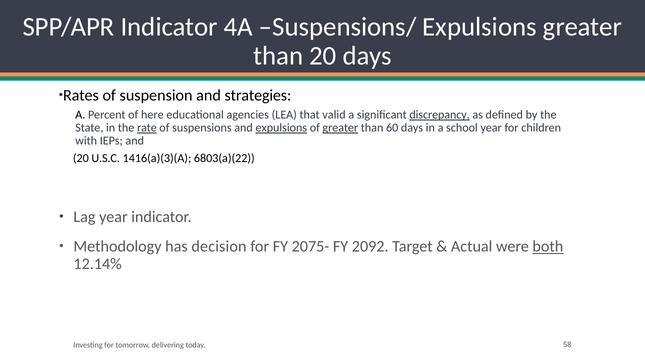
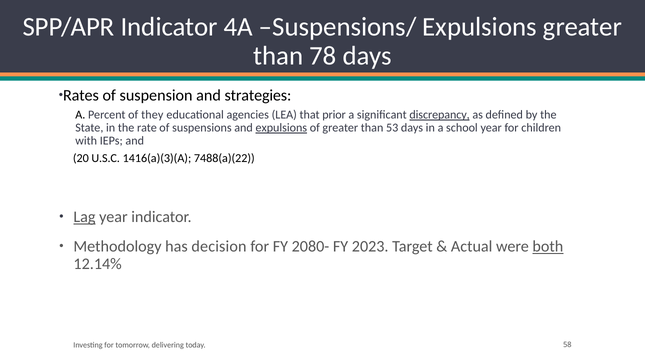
than 20: 20 -> 78
here: here -> they
valid: valid -> prior
rate underline: present -> none
greater at (340, 128) underline: present -> none
60: 60 -> 53
6803(a)(22: 6803(a)(22 -> 7488(a)(22
Lag underline: none -> present
2075-: 2075- -> 2080-
2092: 2092 -> 2023
